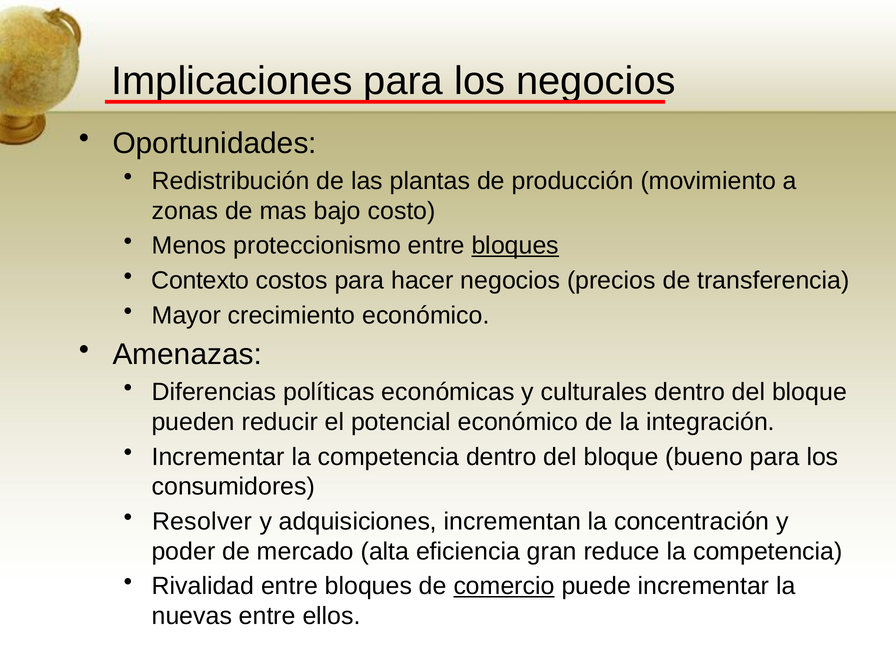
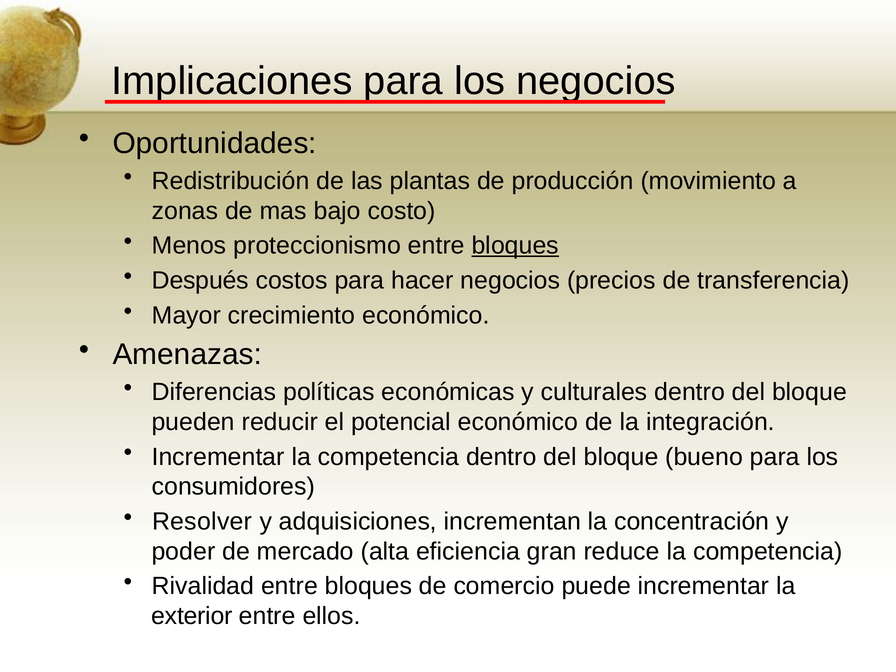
Contexto: Contexto -> Después
comercio underline: present -> none
nuevas: nuevas -> exterior
